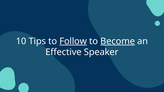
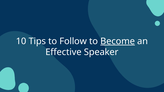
Follow underline: present -> none
